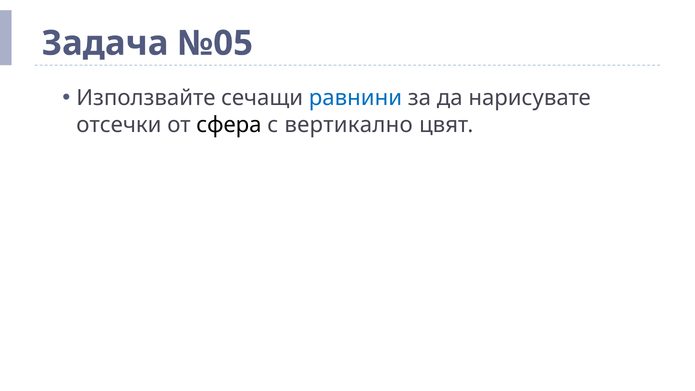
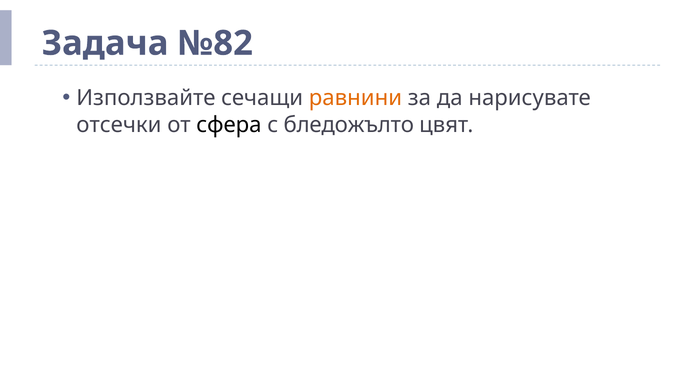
№05: №05 -> №82
равнини colour: blue -> orange
вертикално: вертикално -> бледожълто
